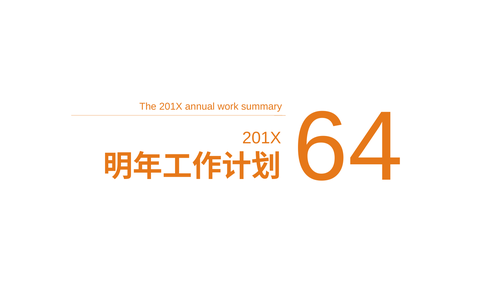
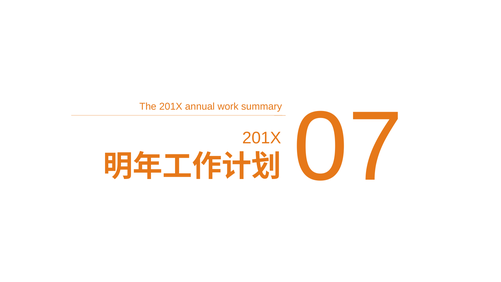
64: 64 -> 07
